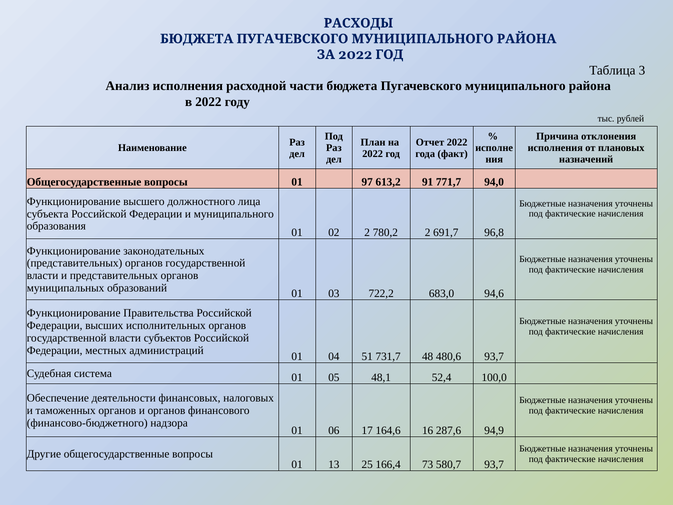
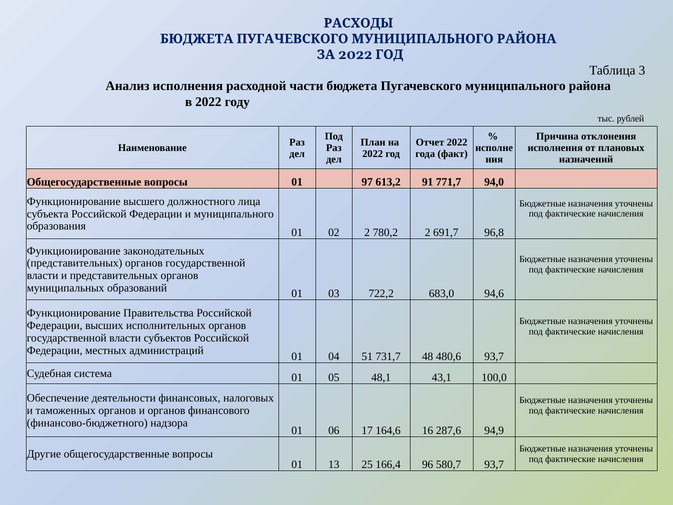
52,4: 52,4 -> 43,1
73: 73 -> 96
